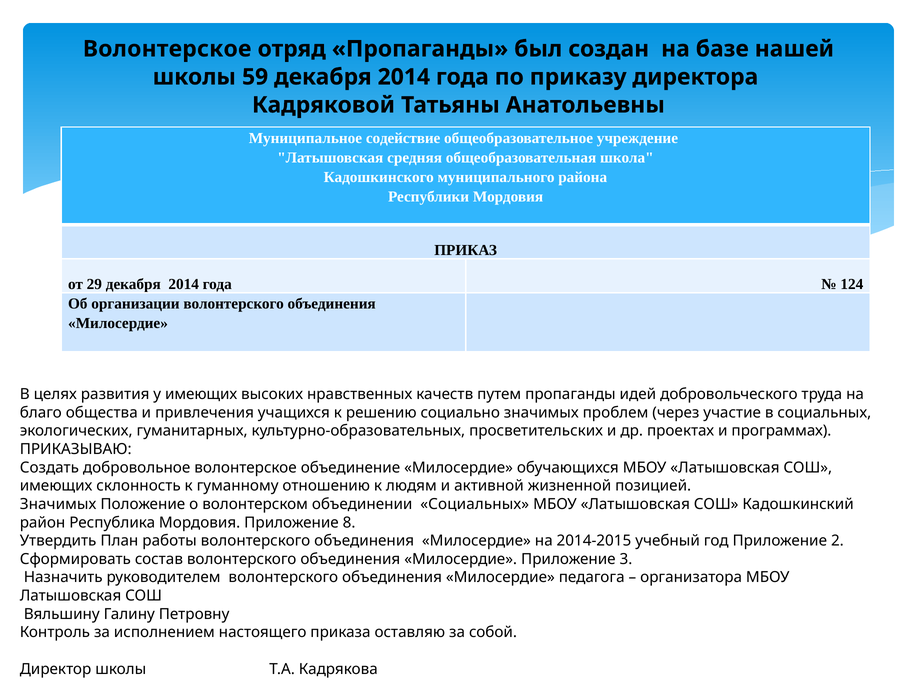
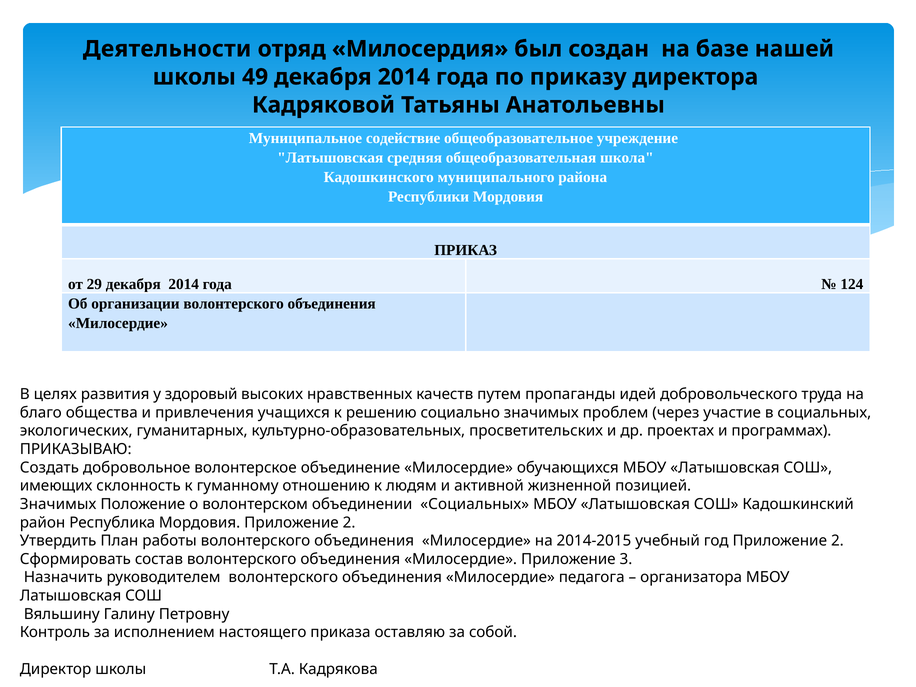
Волонтерское at (167, 49): Волонтерское -> Деятельности
отряд Пропаганды: Пропаганды -> Милосердия
59: 59 -> 49
у имеющих: имеющих -> здоровый
Мордовия Приложение 8: 8 -> 2
